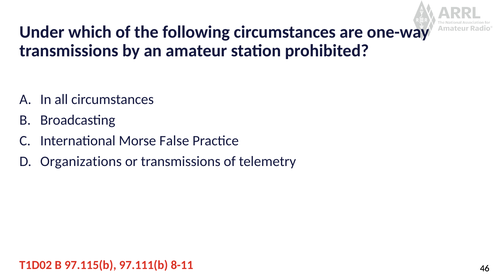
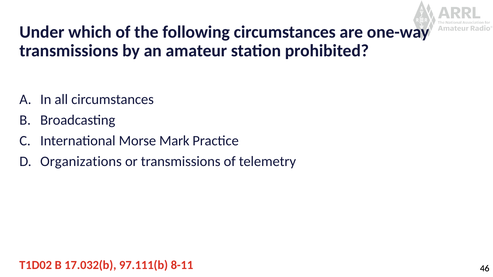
False: False -> Mark
97.115(b: 97.115(b -> 17.032(b
